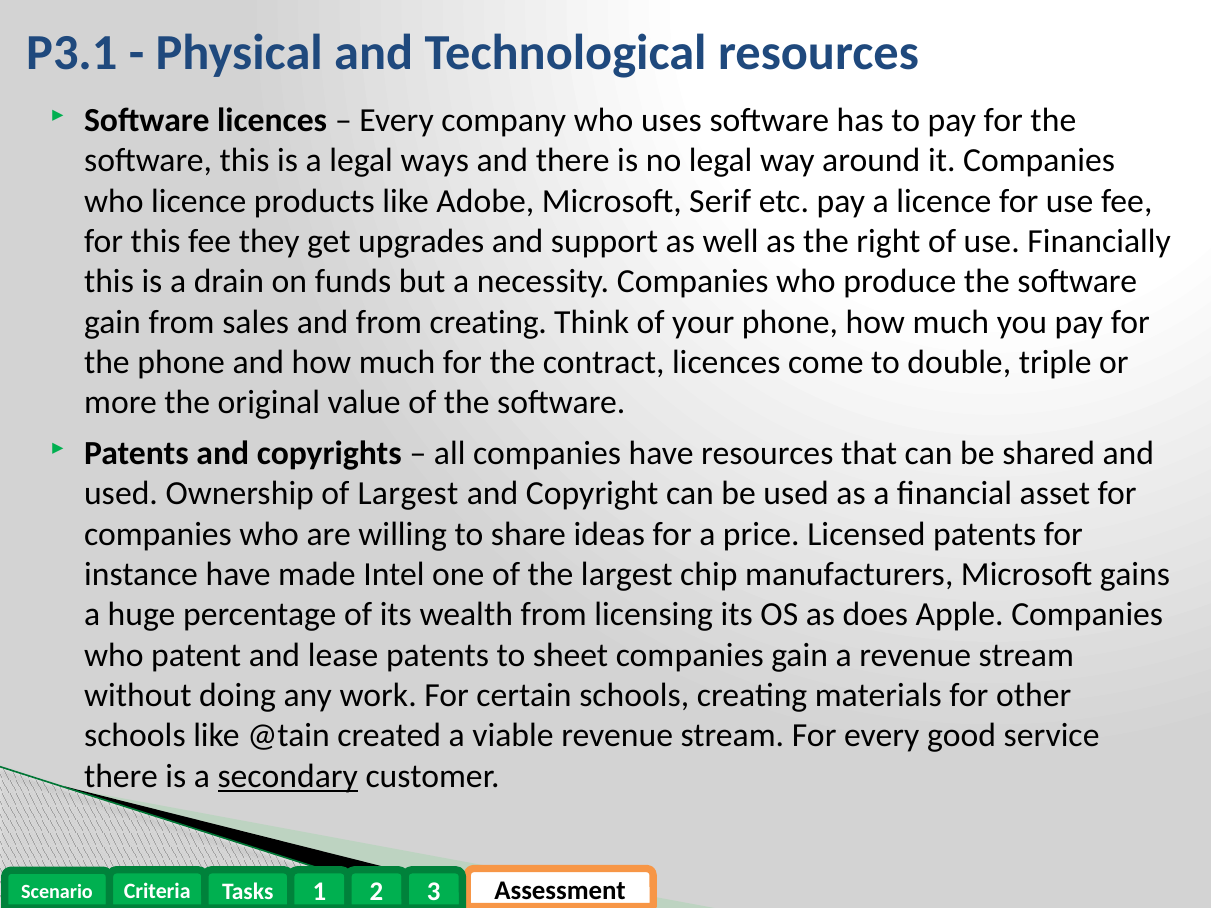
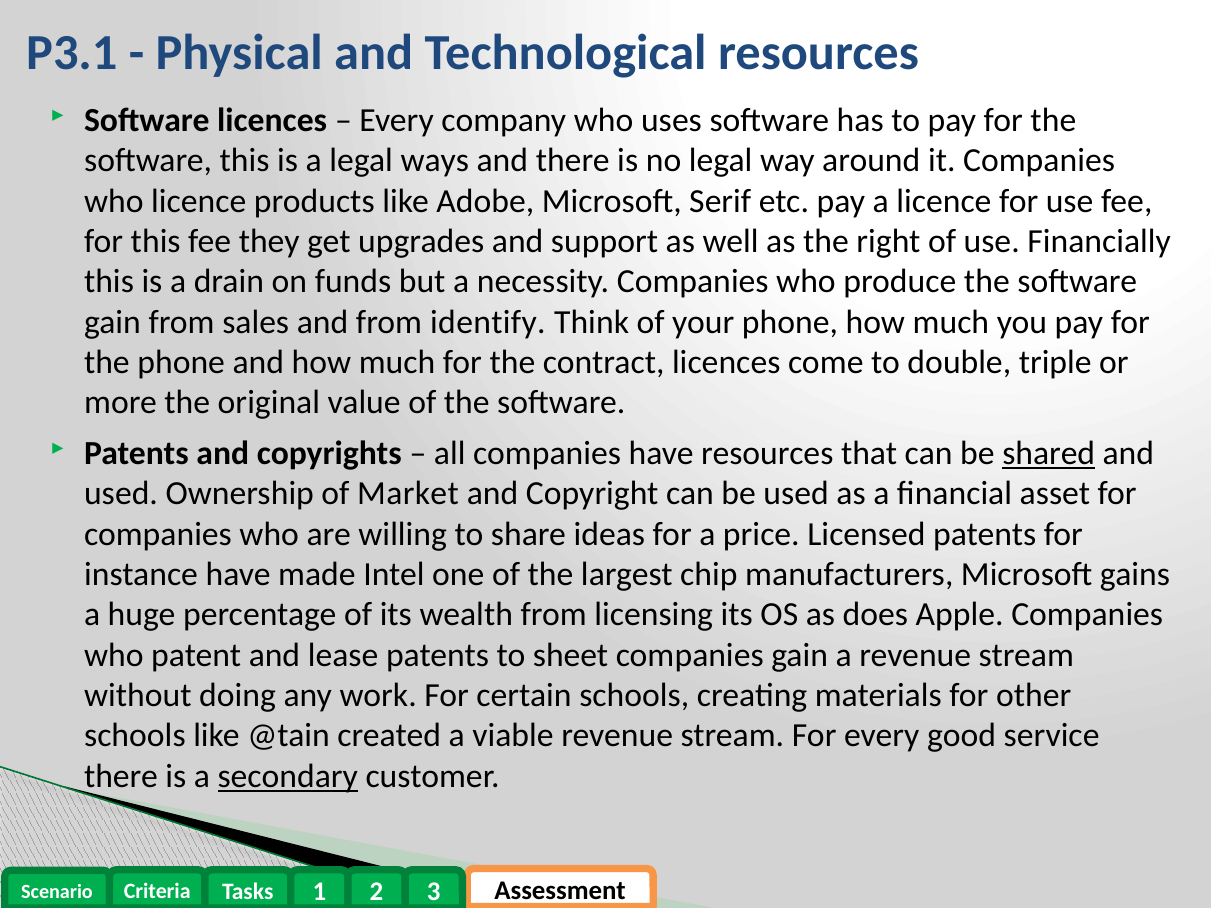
from creating: creating -> identify
shared underline: none -> present
of Largest: Largest -> Market
